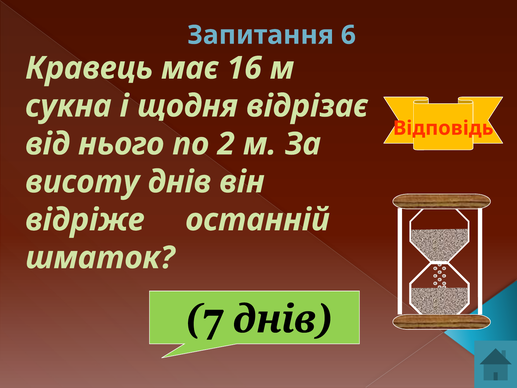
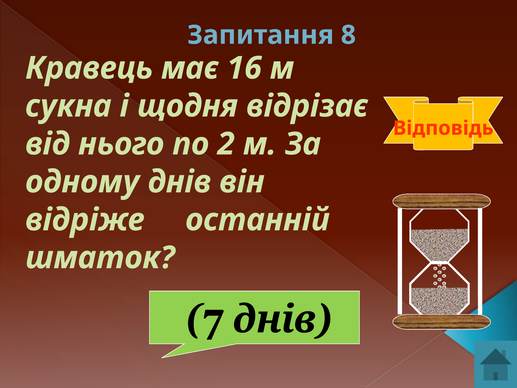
6: 6 -> 8
висоту: висоту -> одному
